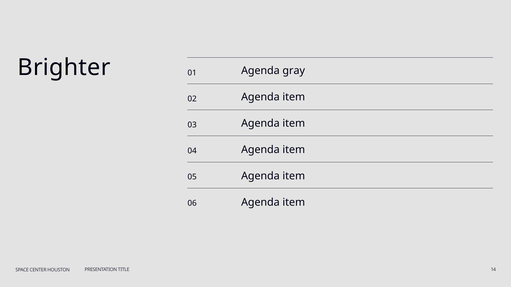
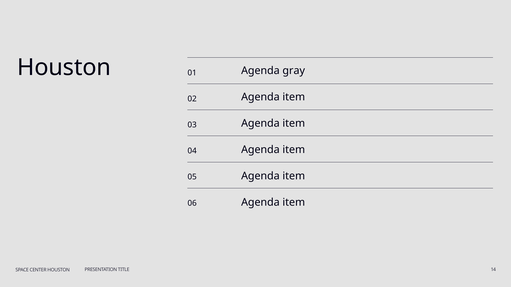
Brighter at (64, 68): Brighter -> Houston
